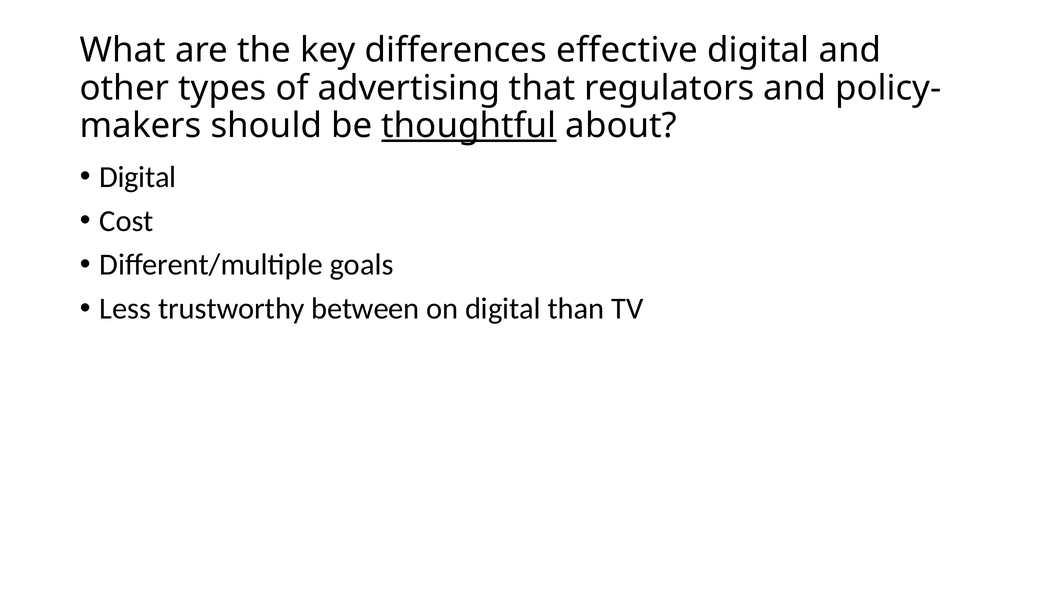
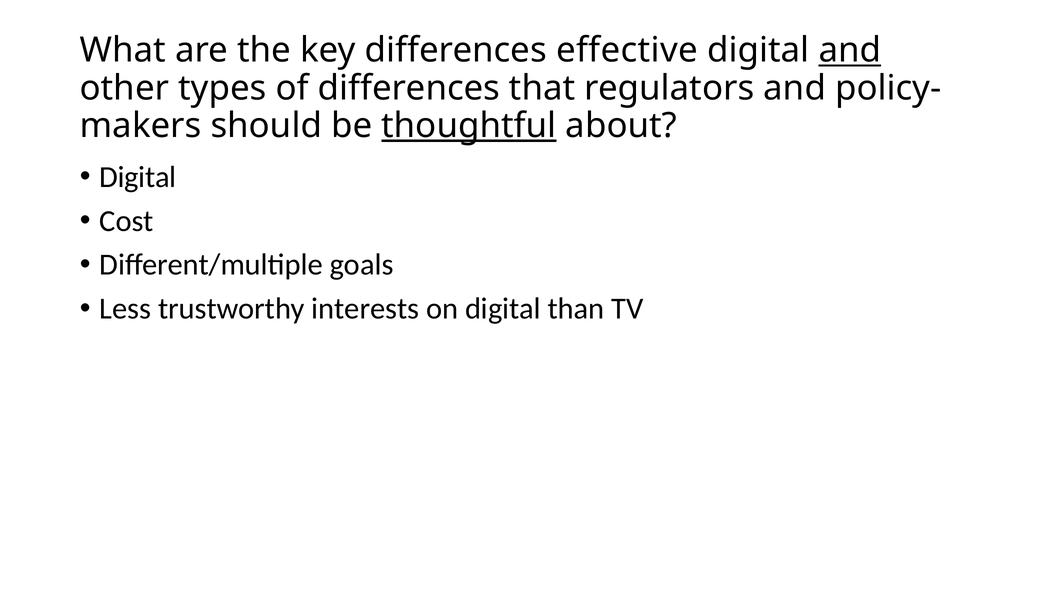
and at (850, 50) underline: none -> present
of advertising: advertising -> differences
between: between -> interests
